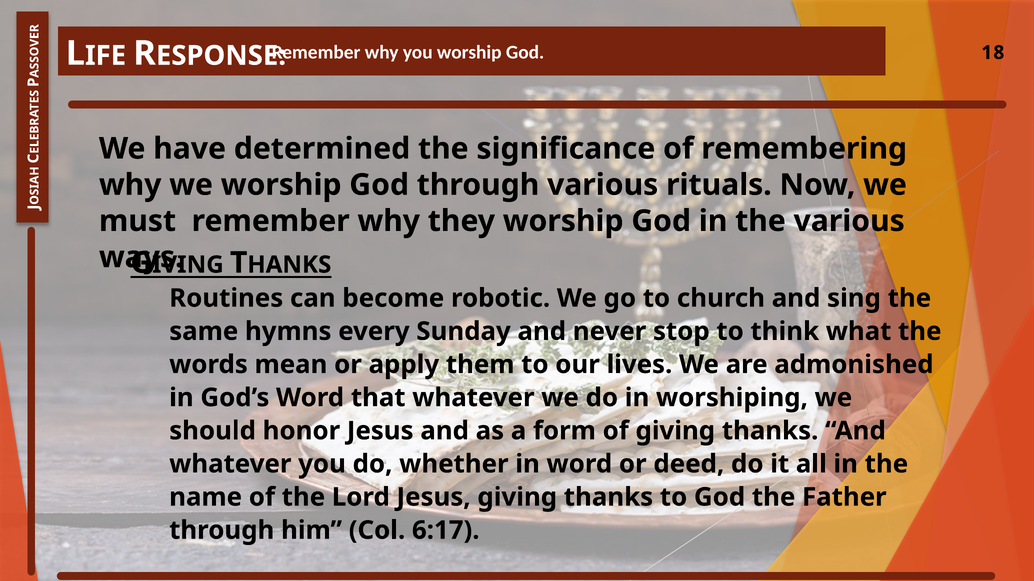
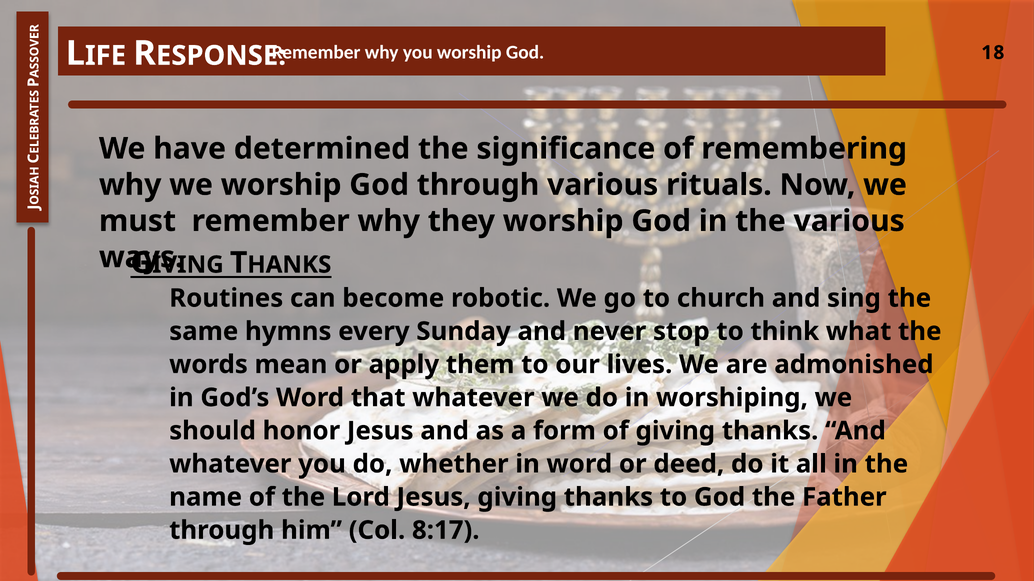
6:17: 6:17 -> 8:17
